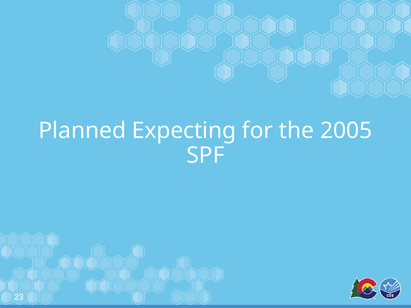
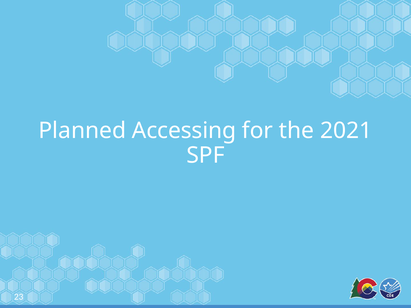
Expecting: Expecting -> Accessing
2005: 2005 -> 2021
